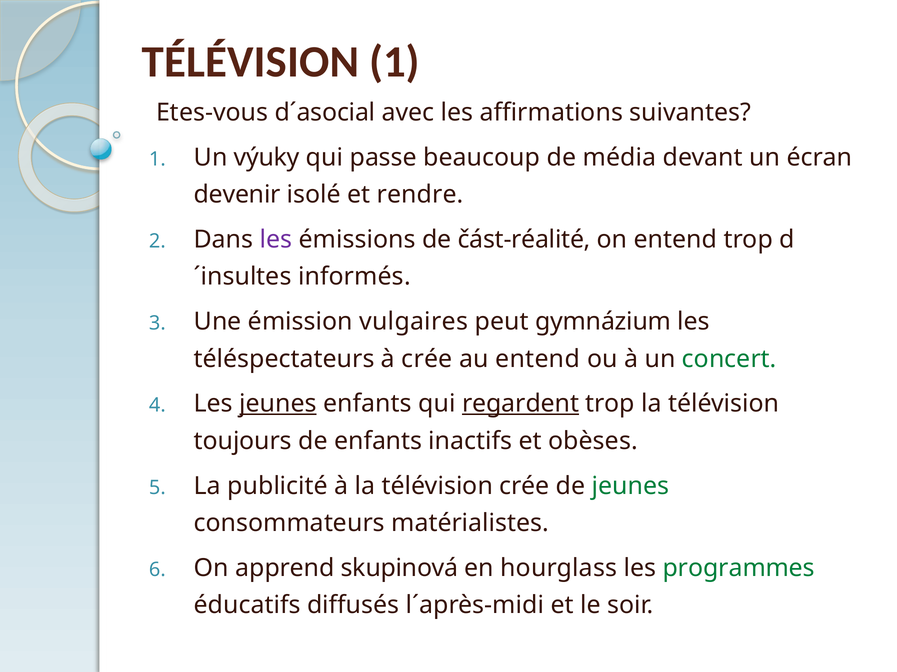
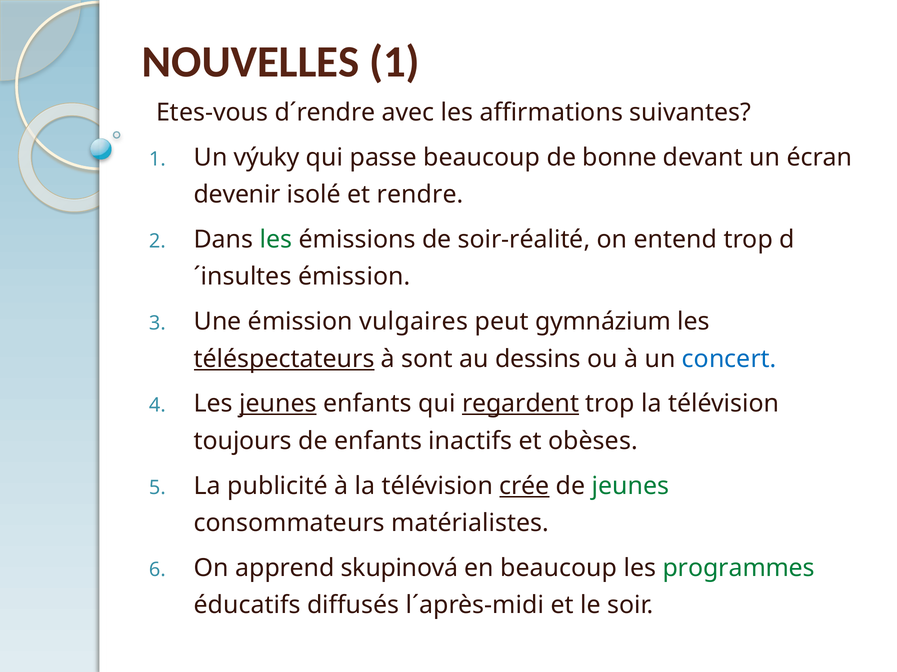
TÉLÉVISION at (251, 62): TÉLÉVISION -> NOUVELLES
d´asocial: d´asocial -> d´rendre
média: média -> bonne
les at (276, 240) colour: purple -> green
část-réalité: část-réalité -> soir-réalité
informés at (354, 277): informés -> émission
téléspectateurs underline: none -> present
à crée: crée -> sont
au entend: entend -> dessins
concert colour: green -> blue
crée at (524, 486) underline: none -> present
en hourglass: hourglass -> beaucoup
